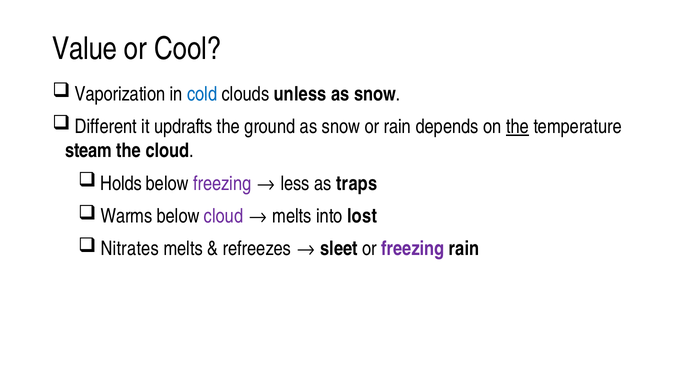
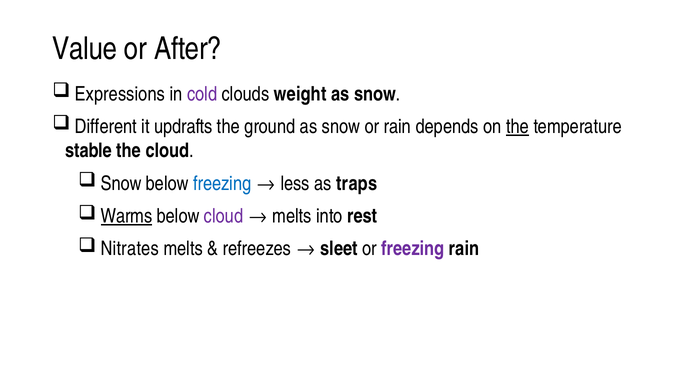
Cool: Cool -> After
Vaporization: Vaporization -> Expressions
cold colour: blue -> purple
unless: unless -> weight
steam: steam -> stable
Holds at (121, 183): Holds -> Snow
freezing at (222, 183) colour: purple -> blue
Warms underline: none -> present
lost: lost -> rest
